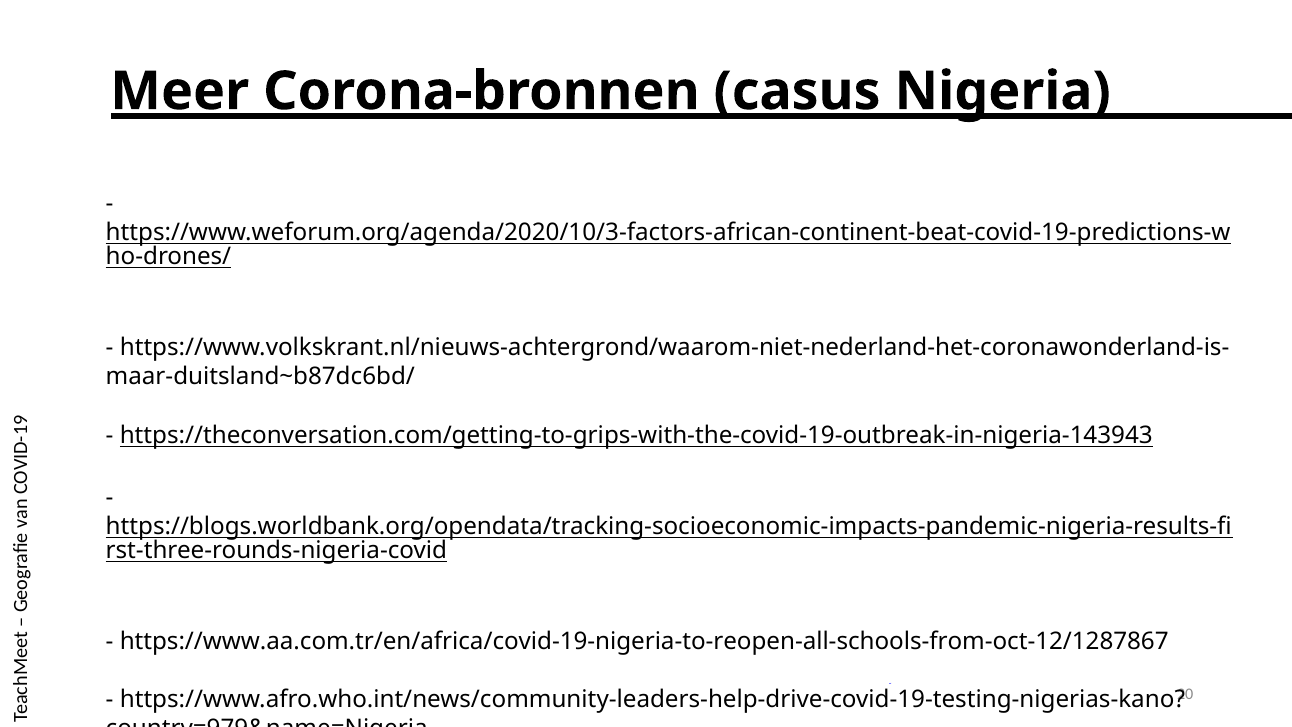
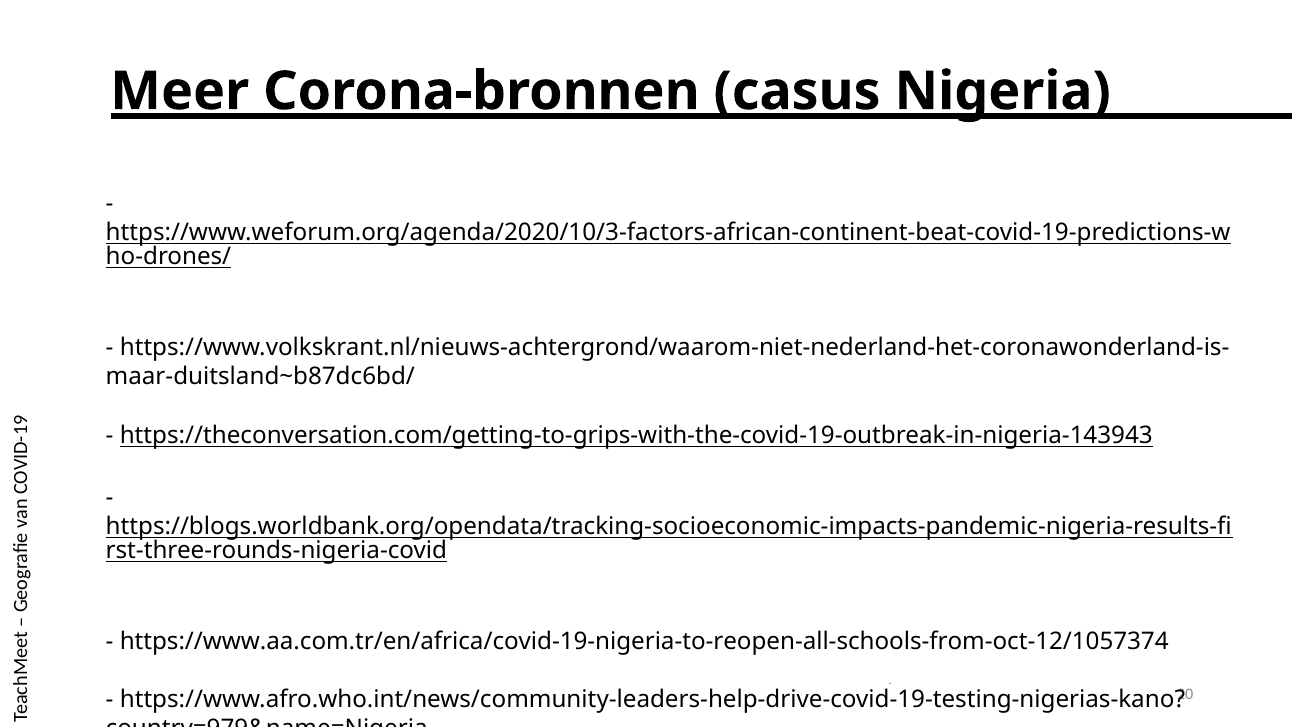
https://www.aa.com.tr/en/africa/covid-19-nigeria-to-reopen-all-schools-from-oct-12/1287867: https://www.aa.com.tr/en/africa/covid-19-nigeria-to-reopen-all-schools-from-oct-12/1287867 -> https://www.aa.com.tr/en/africa/covid-19-nigeria-to-reopen-all-schools-from-oct-12/1057374
